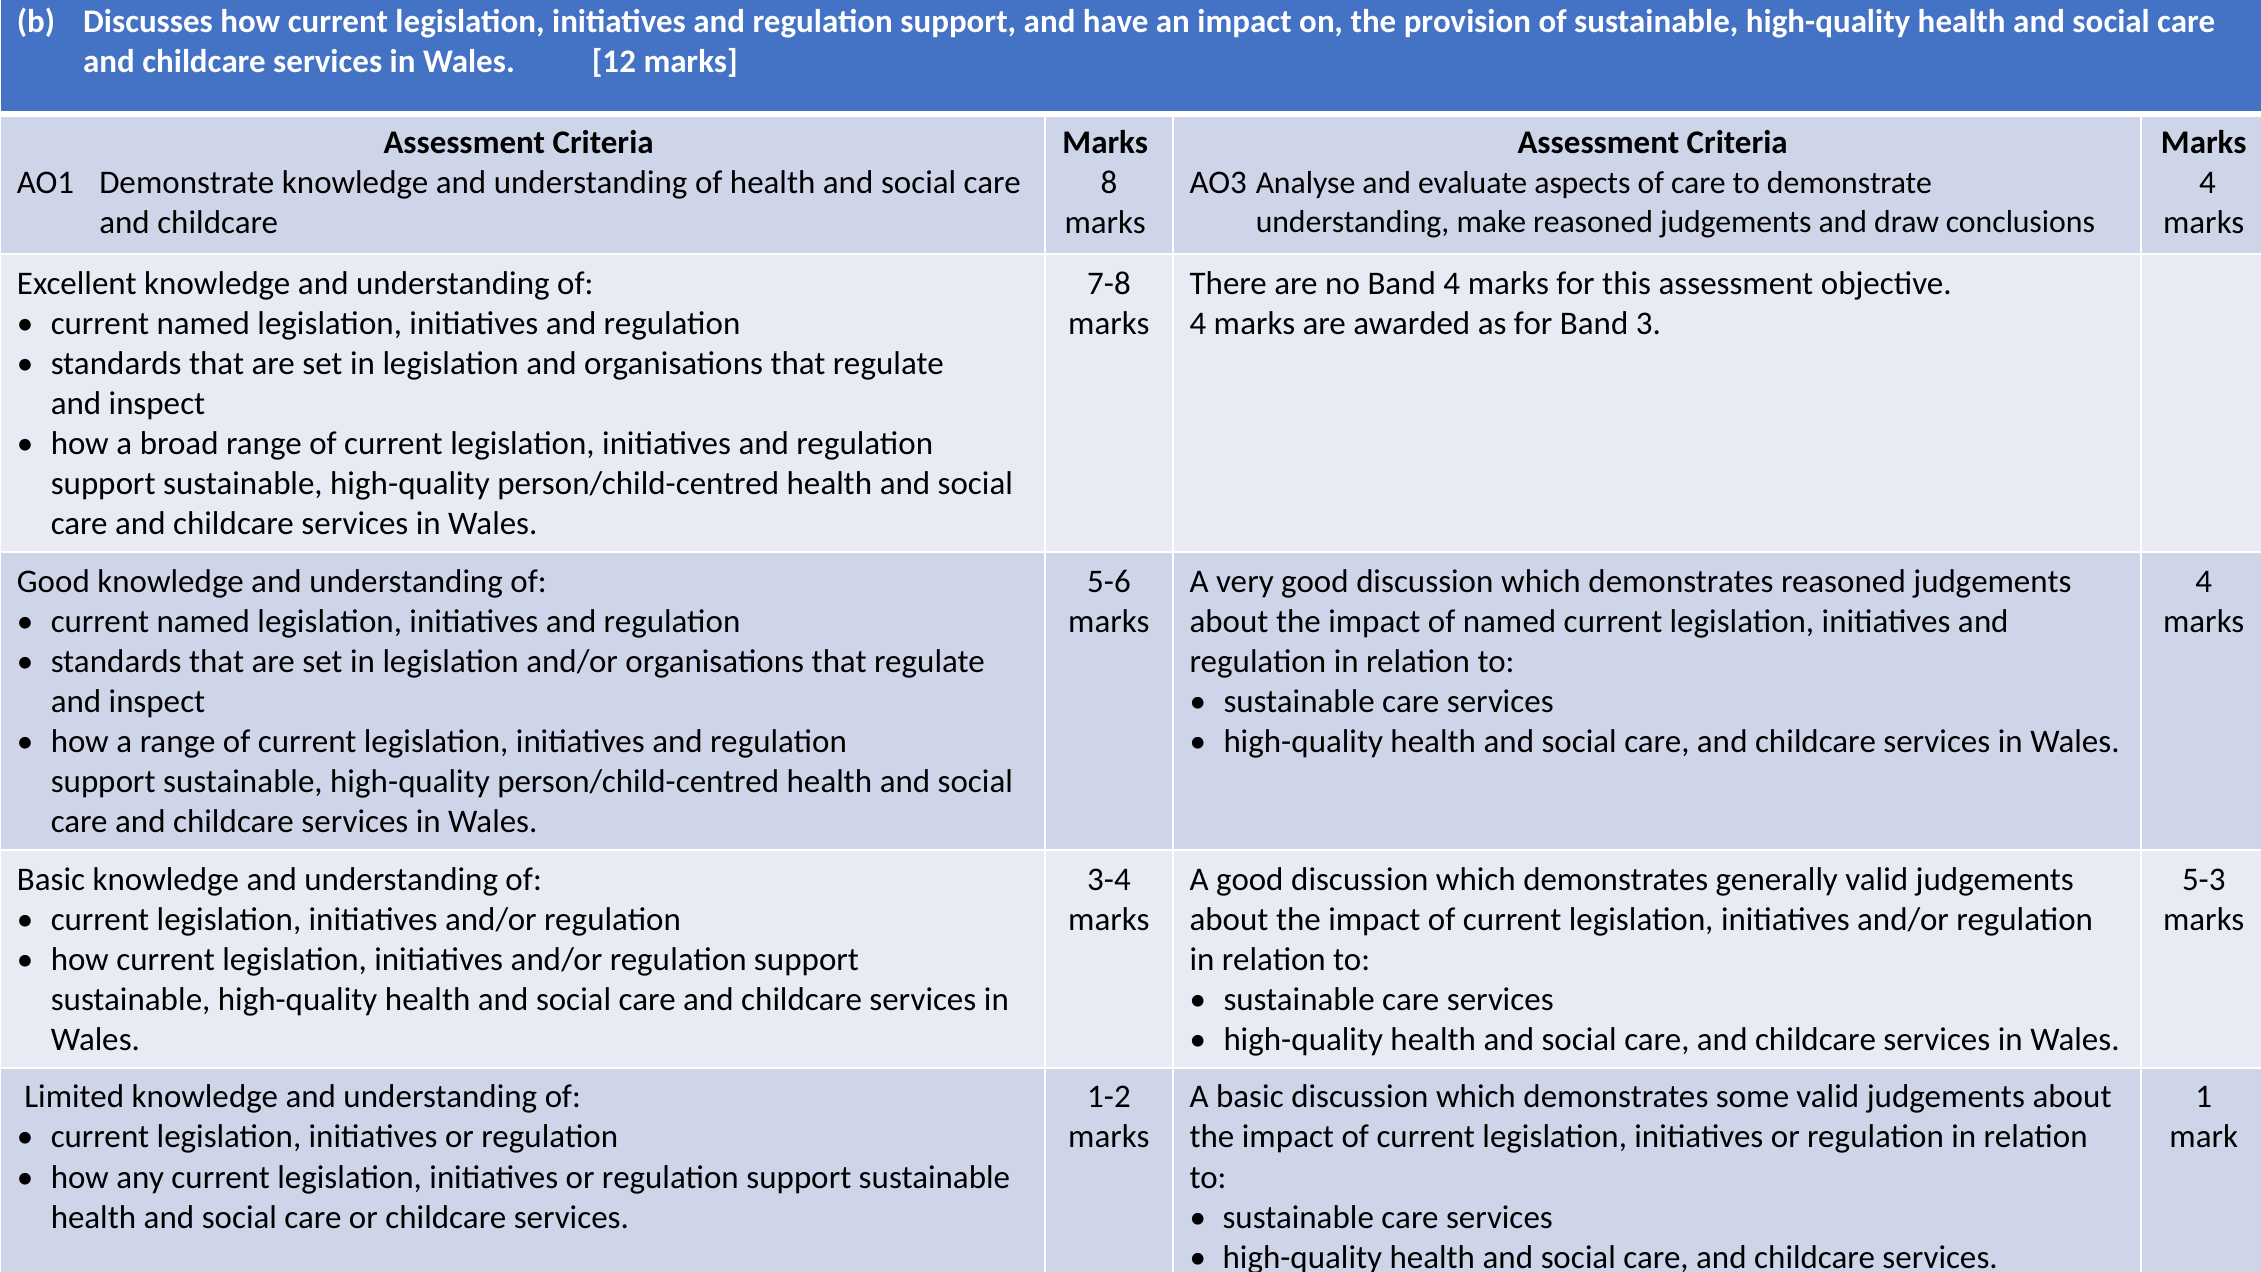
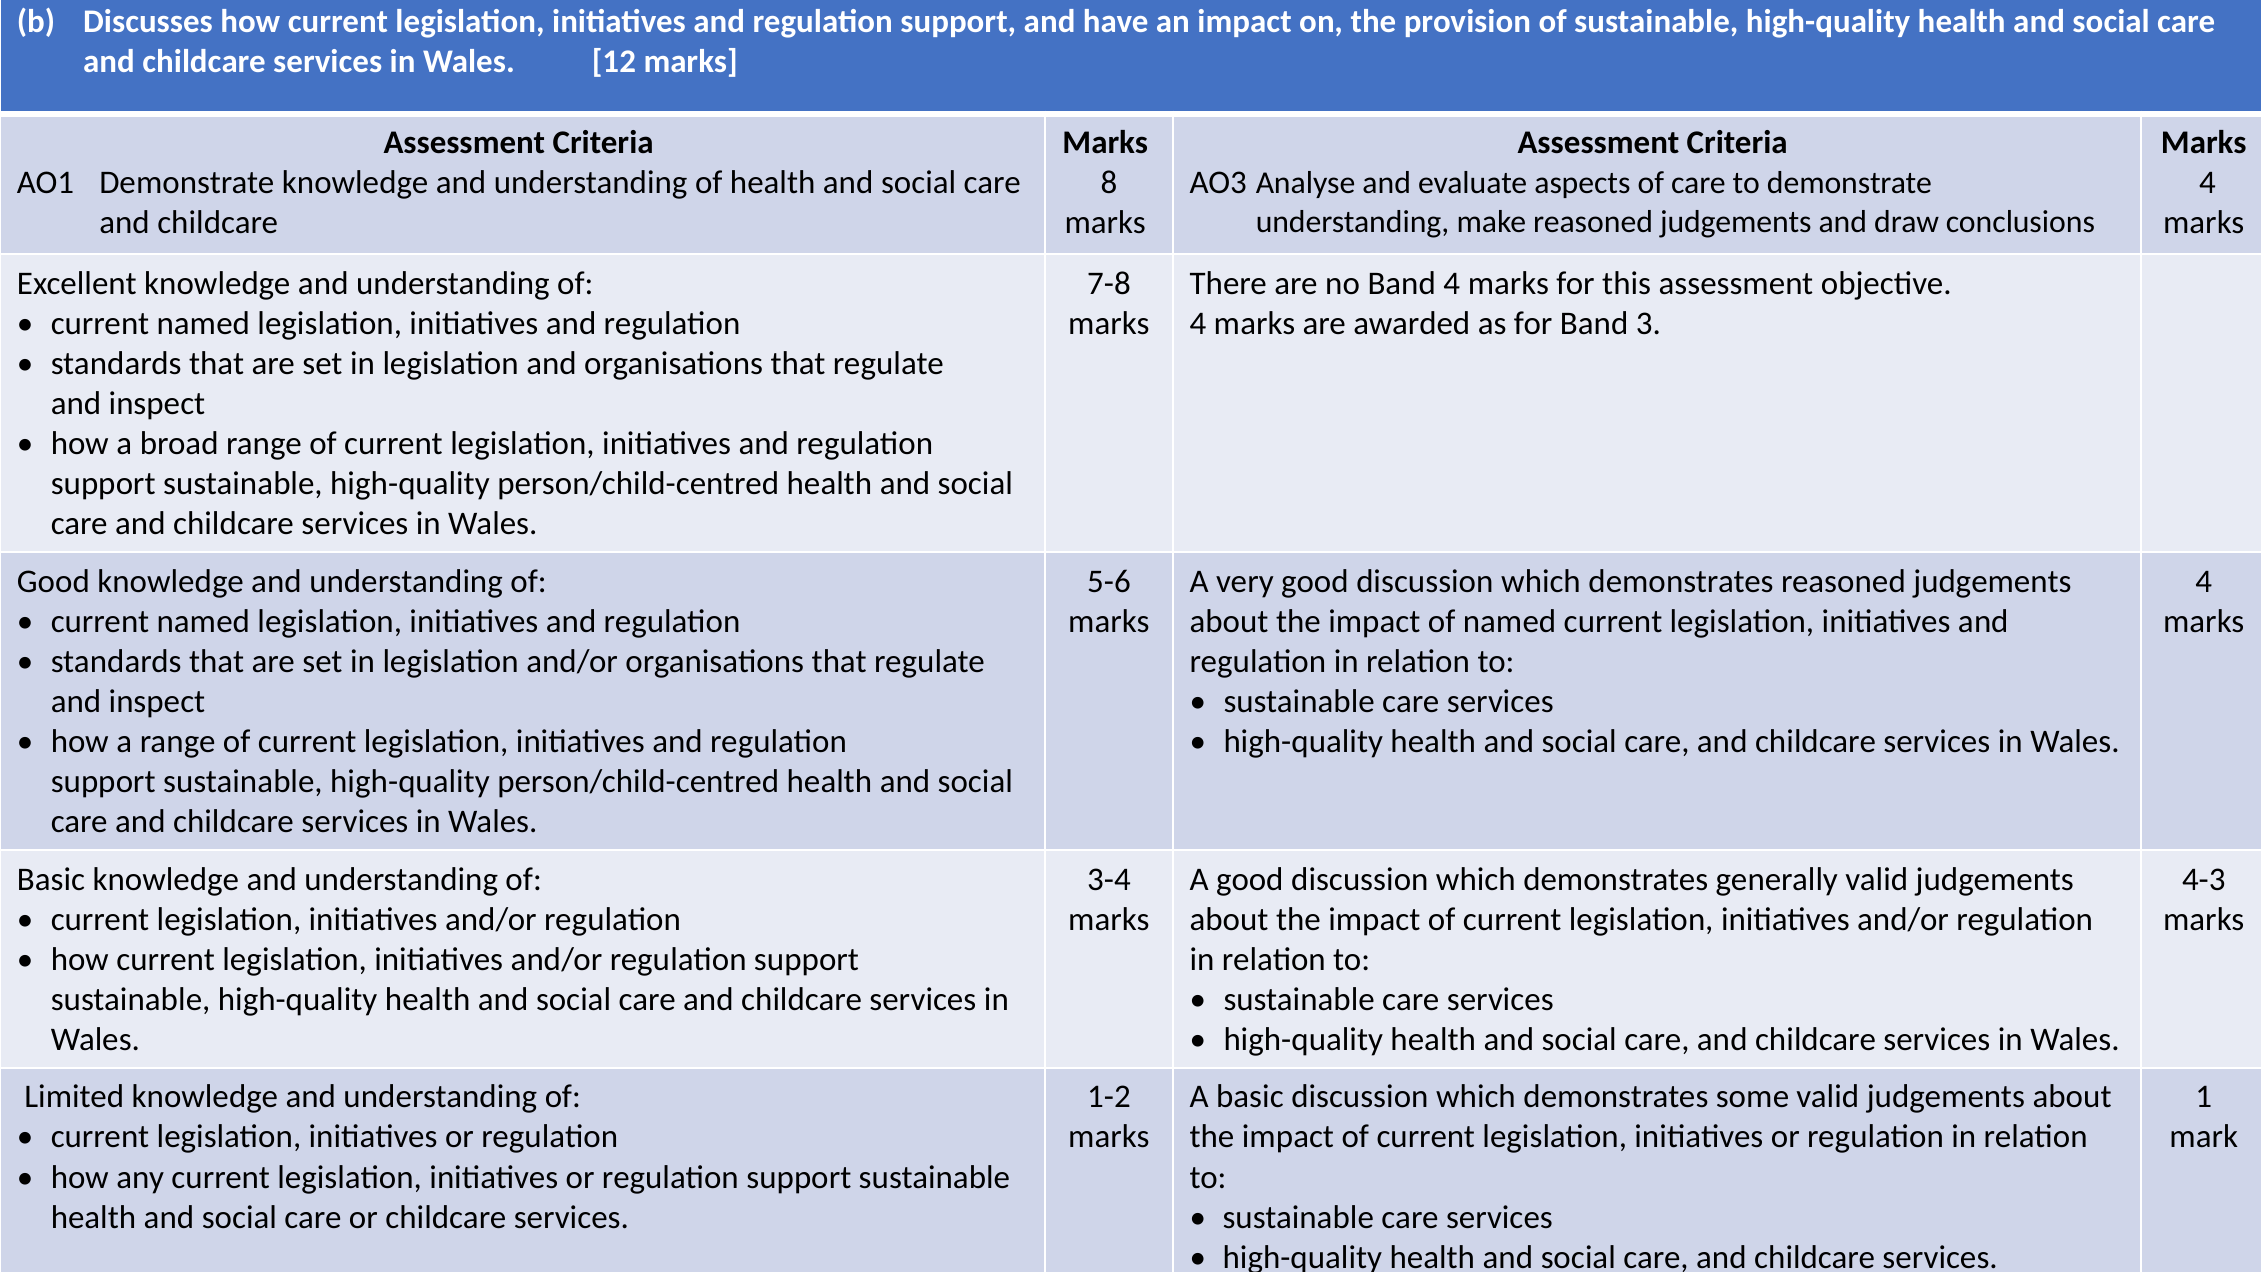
5-3: 5-3 -> 4-3
